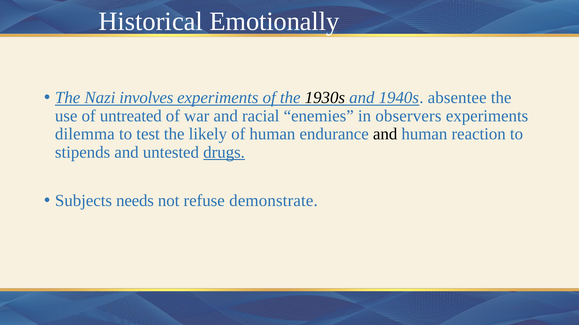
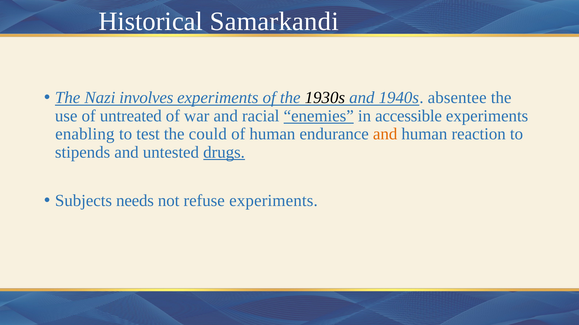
Emotionally: Emotionally -> Samarkandi
enemies underline: none -> present
observers: observers -> accessible
dilemma: dilemma -> enabling
likely: likely -> could
and at (385, 134) colour: black -> orange
refuse demonstrate: demonstrate -> experiments
